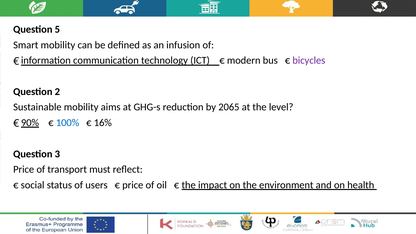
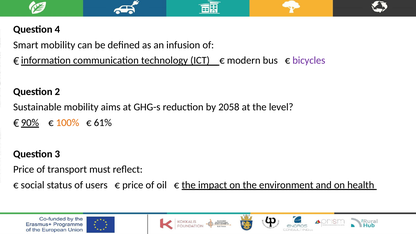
5: 5 -> 4
2065: 2065 -> 2058
100% colour: blue -> orange
16%: 16% -> 61%
